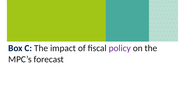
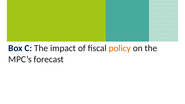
policy colour: purple -> orange
